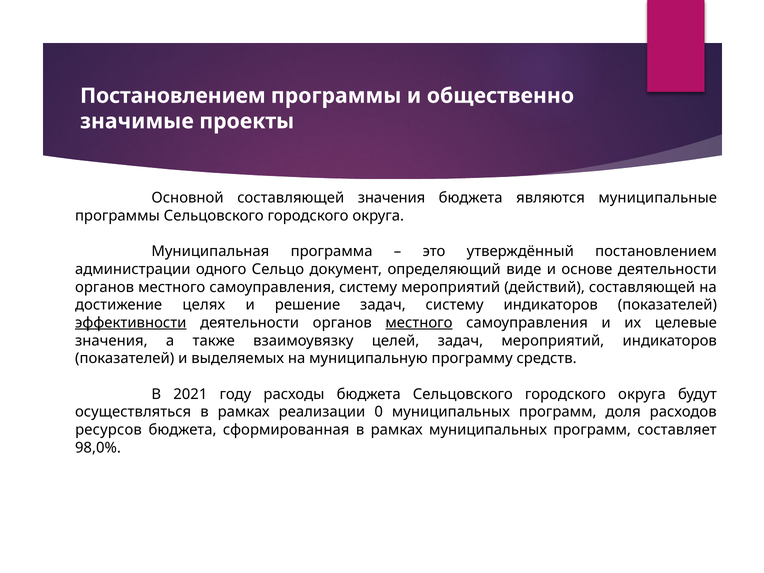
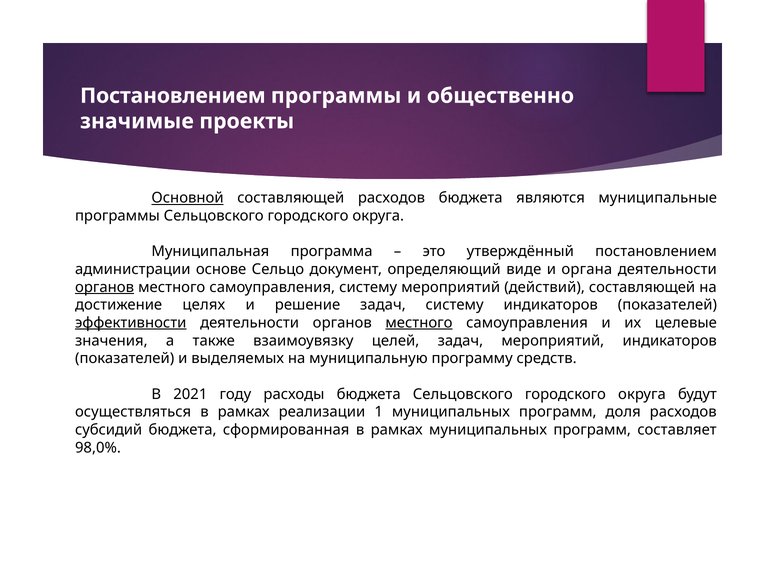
Основной underline: none -> present
составляющей значения: значения -> расходов
одного: одного -> основе
основе: основе -> органа
органов at (105, 287) underline: none -> present
0: 0 -> 1
ресурсов: ресурсов -> субсидий
